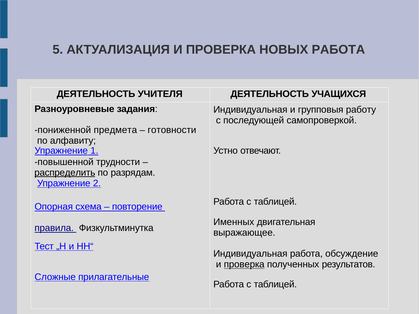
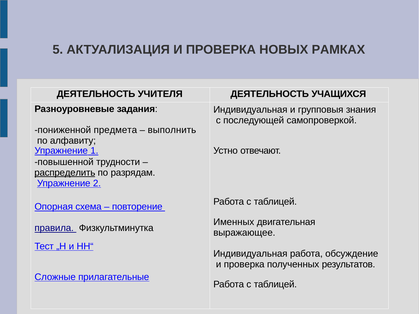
НОВЫХ РАБОТА: РАБОТА -> РАМКАХ
работу: работу -> знания
готовности: готовности -> выполнить
проверка at (244, 264) underline: present -> none
